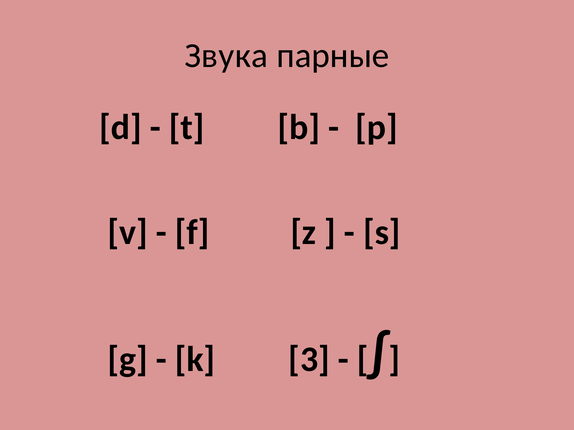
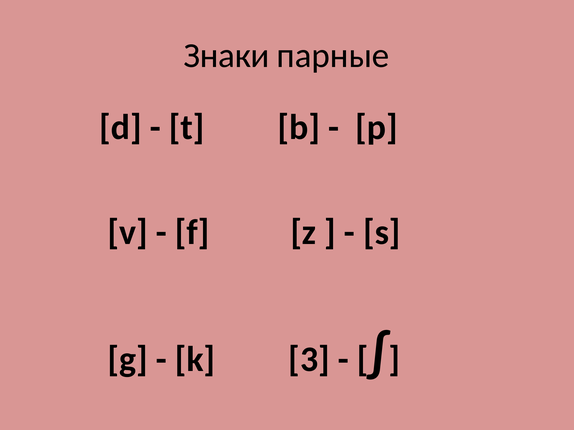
Звука: Звука -> Знаки
